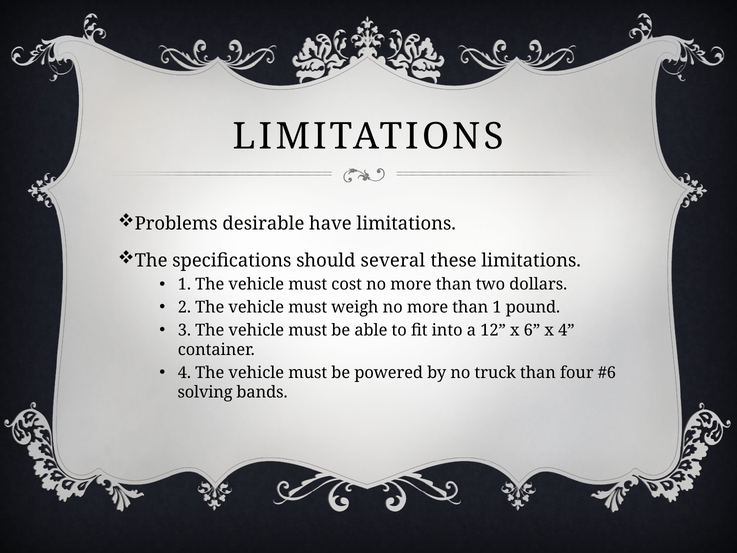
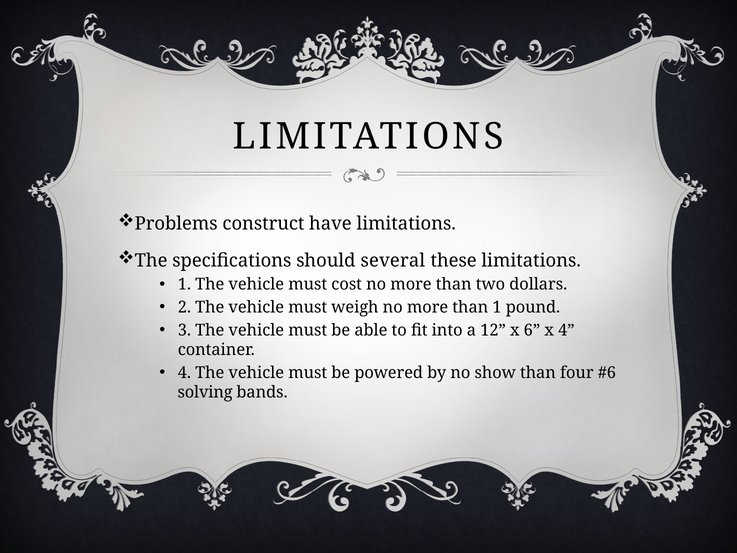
desirable: desirable -> construct
truck: truck -> show
